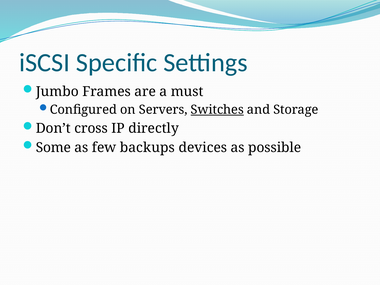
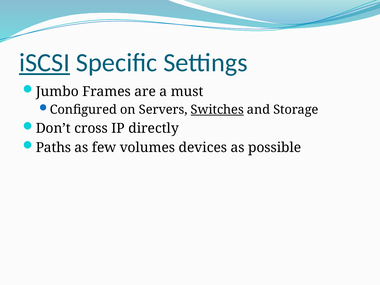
iSCSI underline: none -> present
Some: Some -> Paths
backups: backups -> volumes
